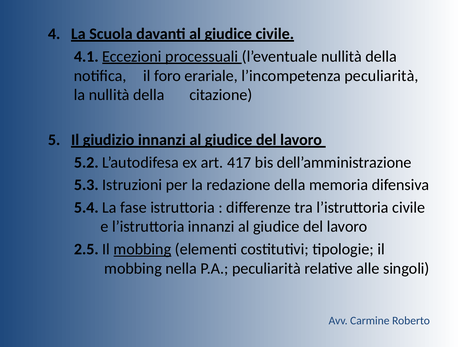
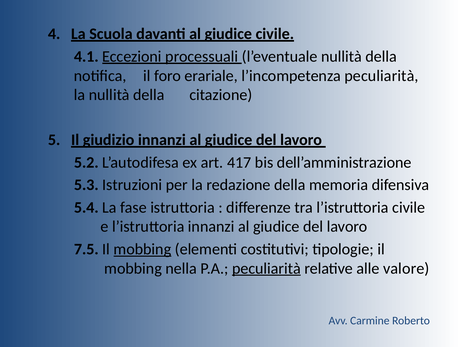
2.5: 2.5 -> 7.5
peculiarità at (266, 268) underline: none -> present
singoli: singoli -> valore
